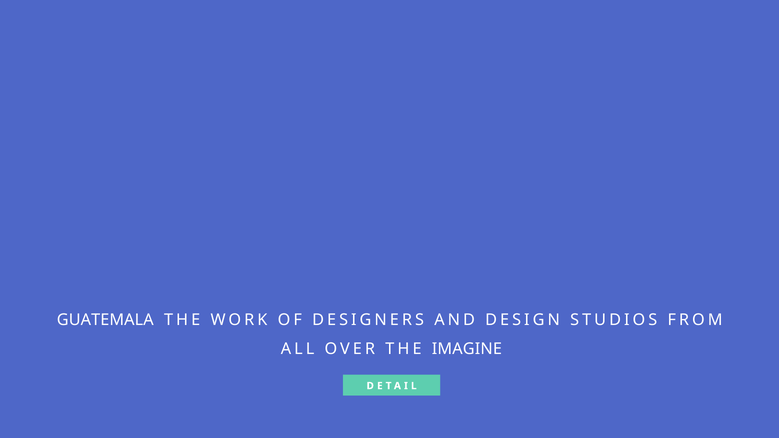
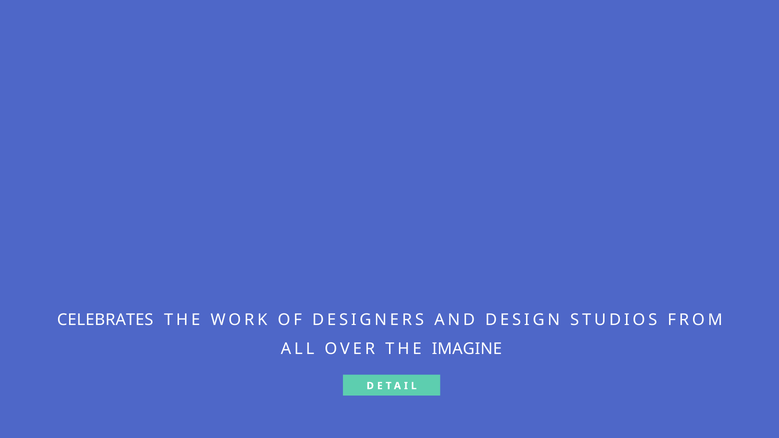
GUATEMALA: GUATEMALA -> CELEBRATES
